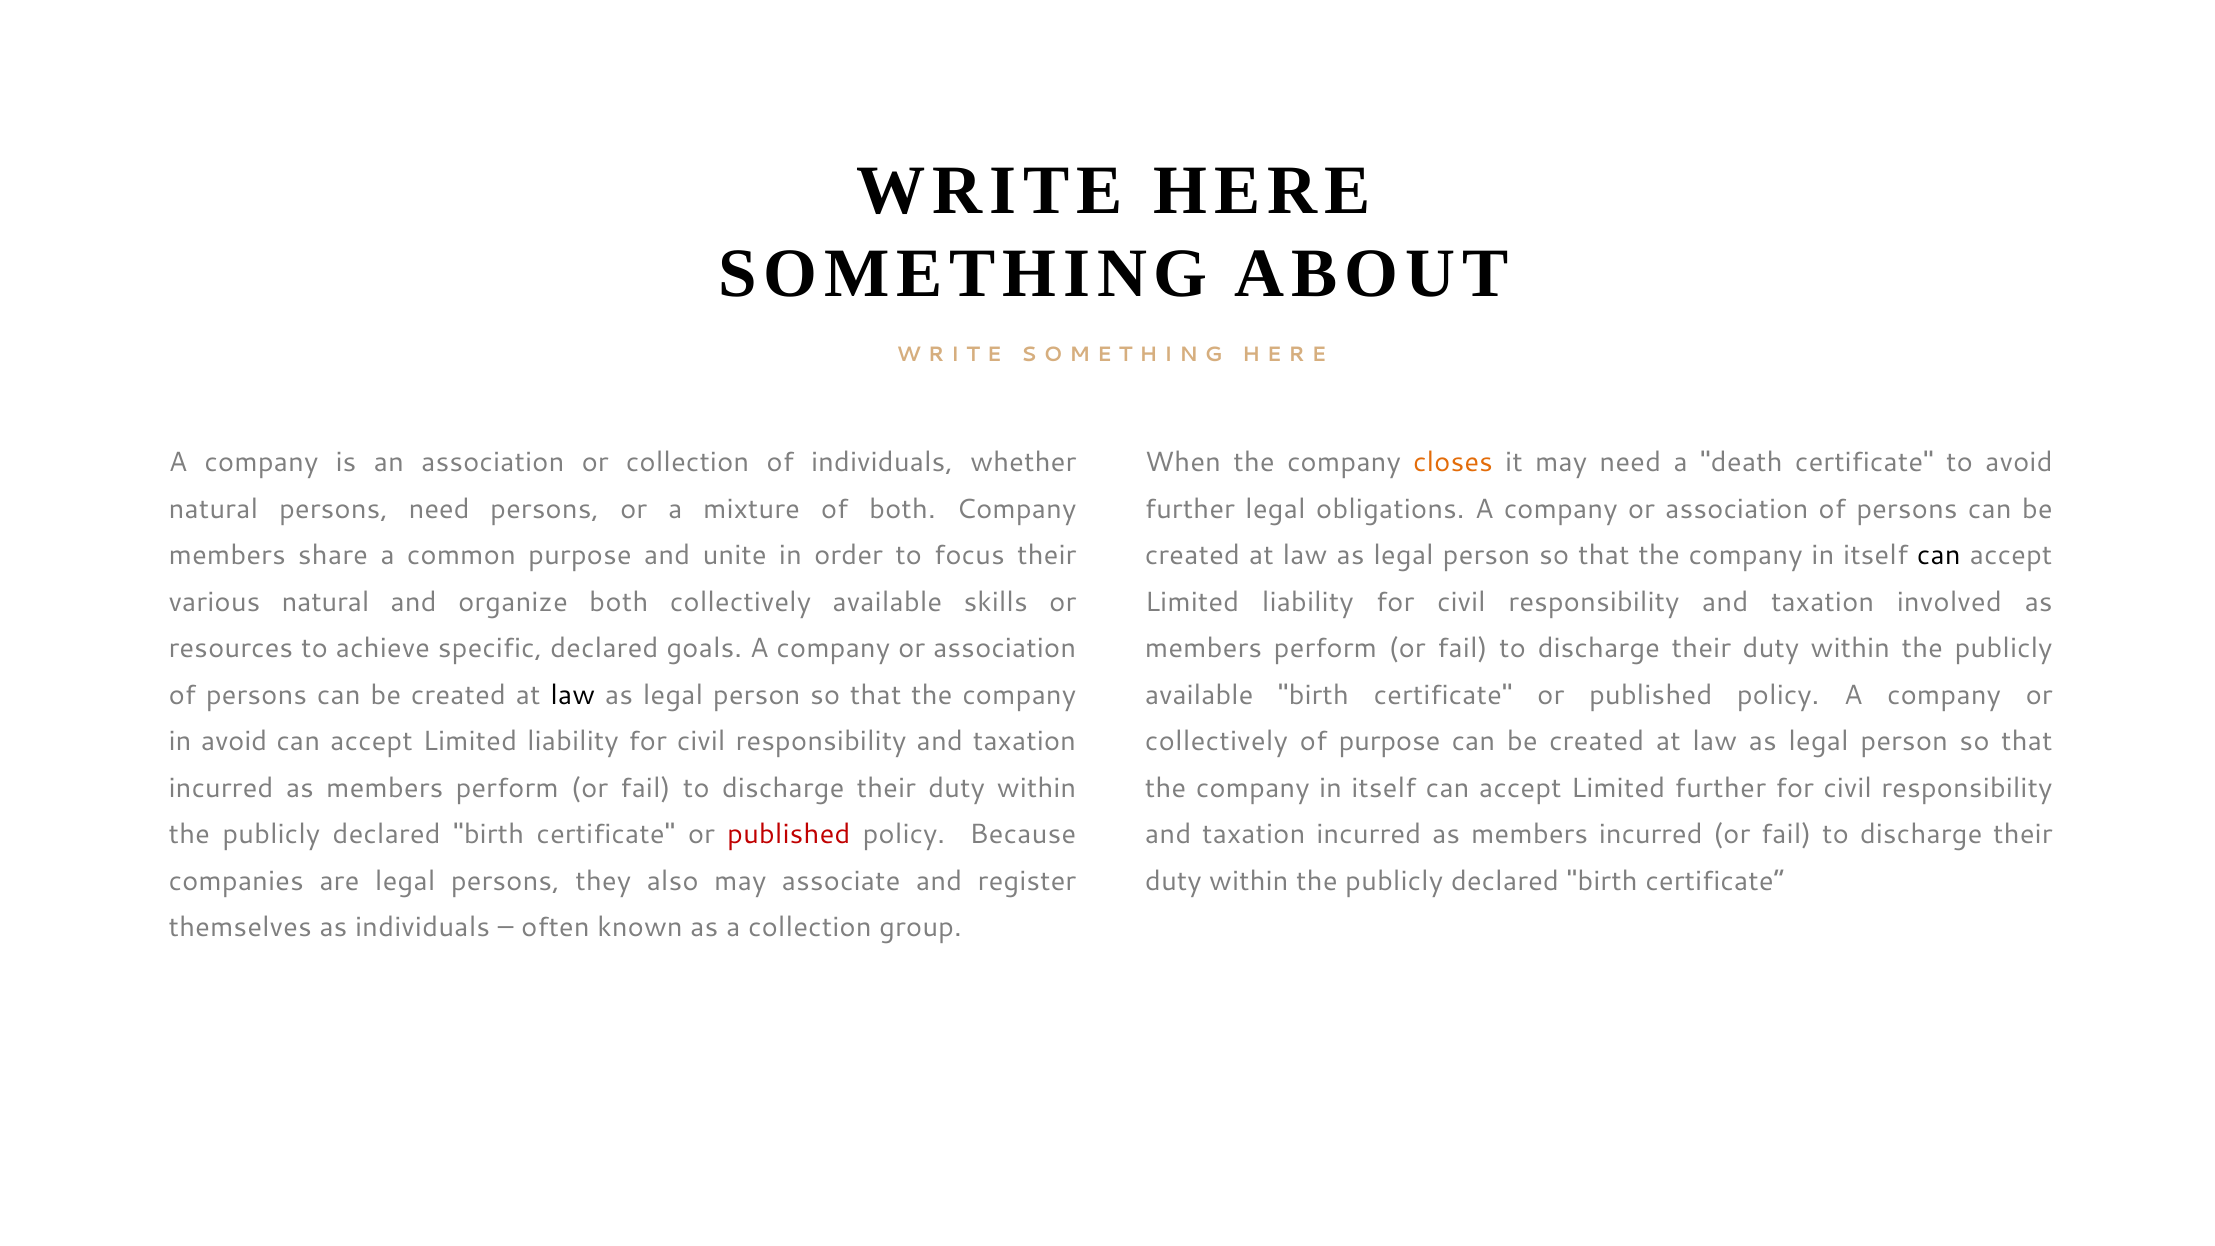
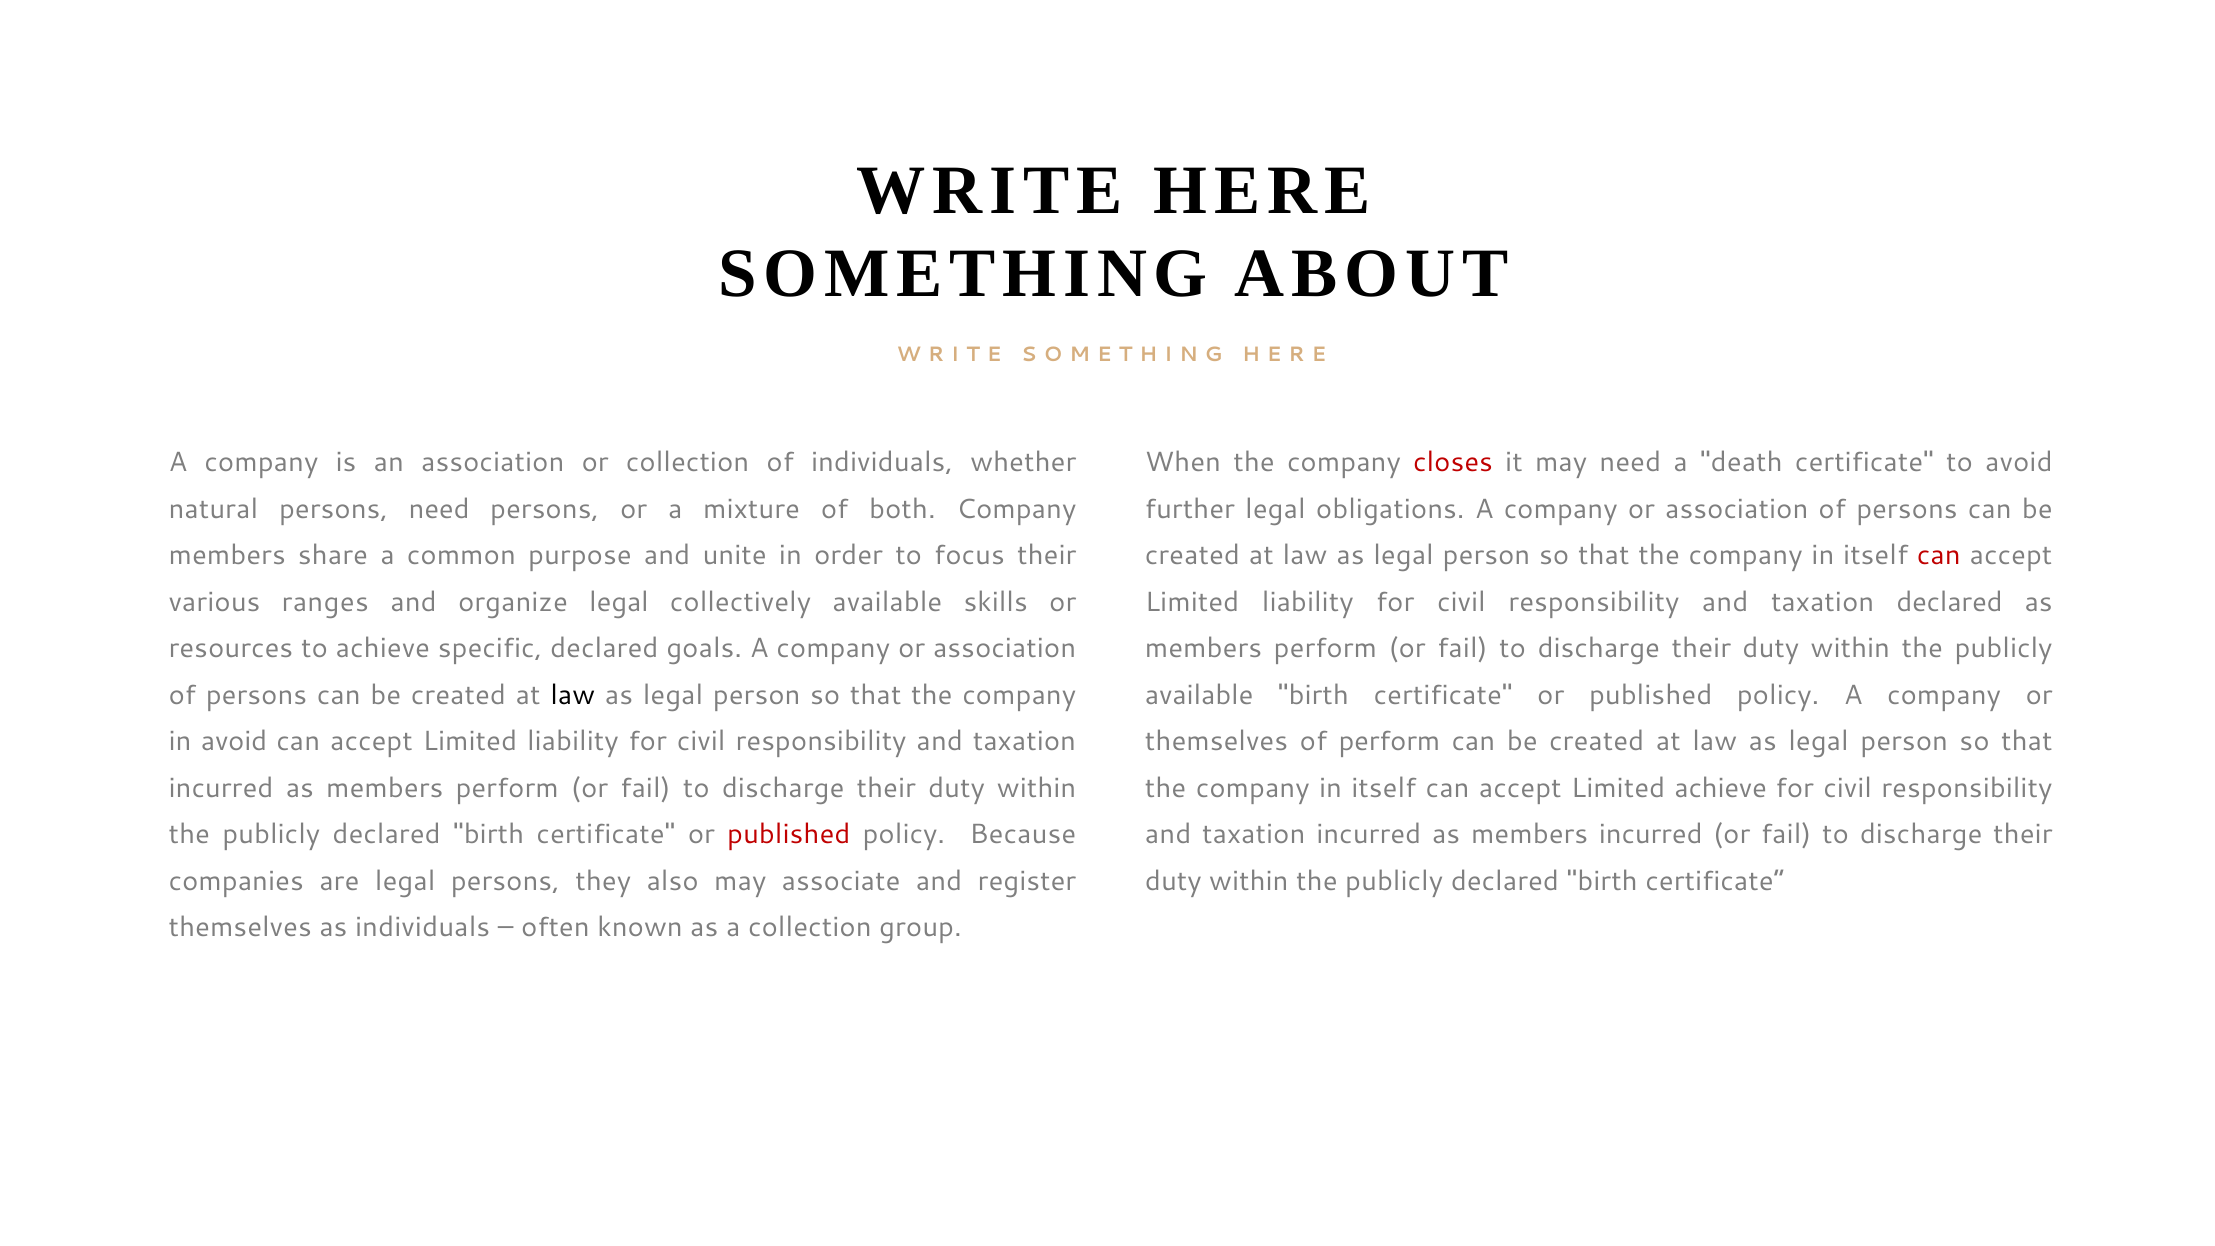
closes colour: orange -> red
can at (1939, 556) colour: black -> red
various natural: natural -> ranges
organize both: both -> legal
taxation involved: involved -> declared
collectively at (1216, 742): collectively -> themselves
of purpose: purpose -> perform
Limited further: further -> achieve
